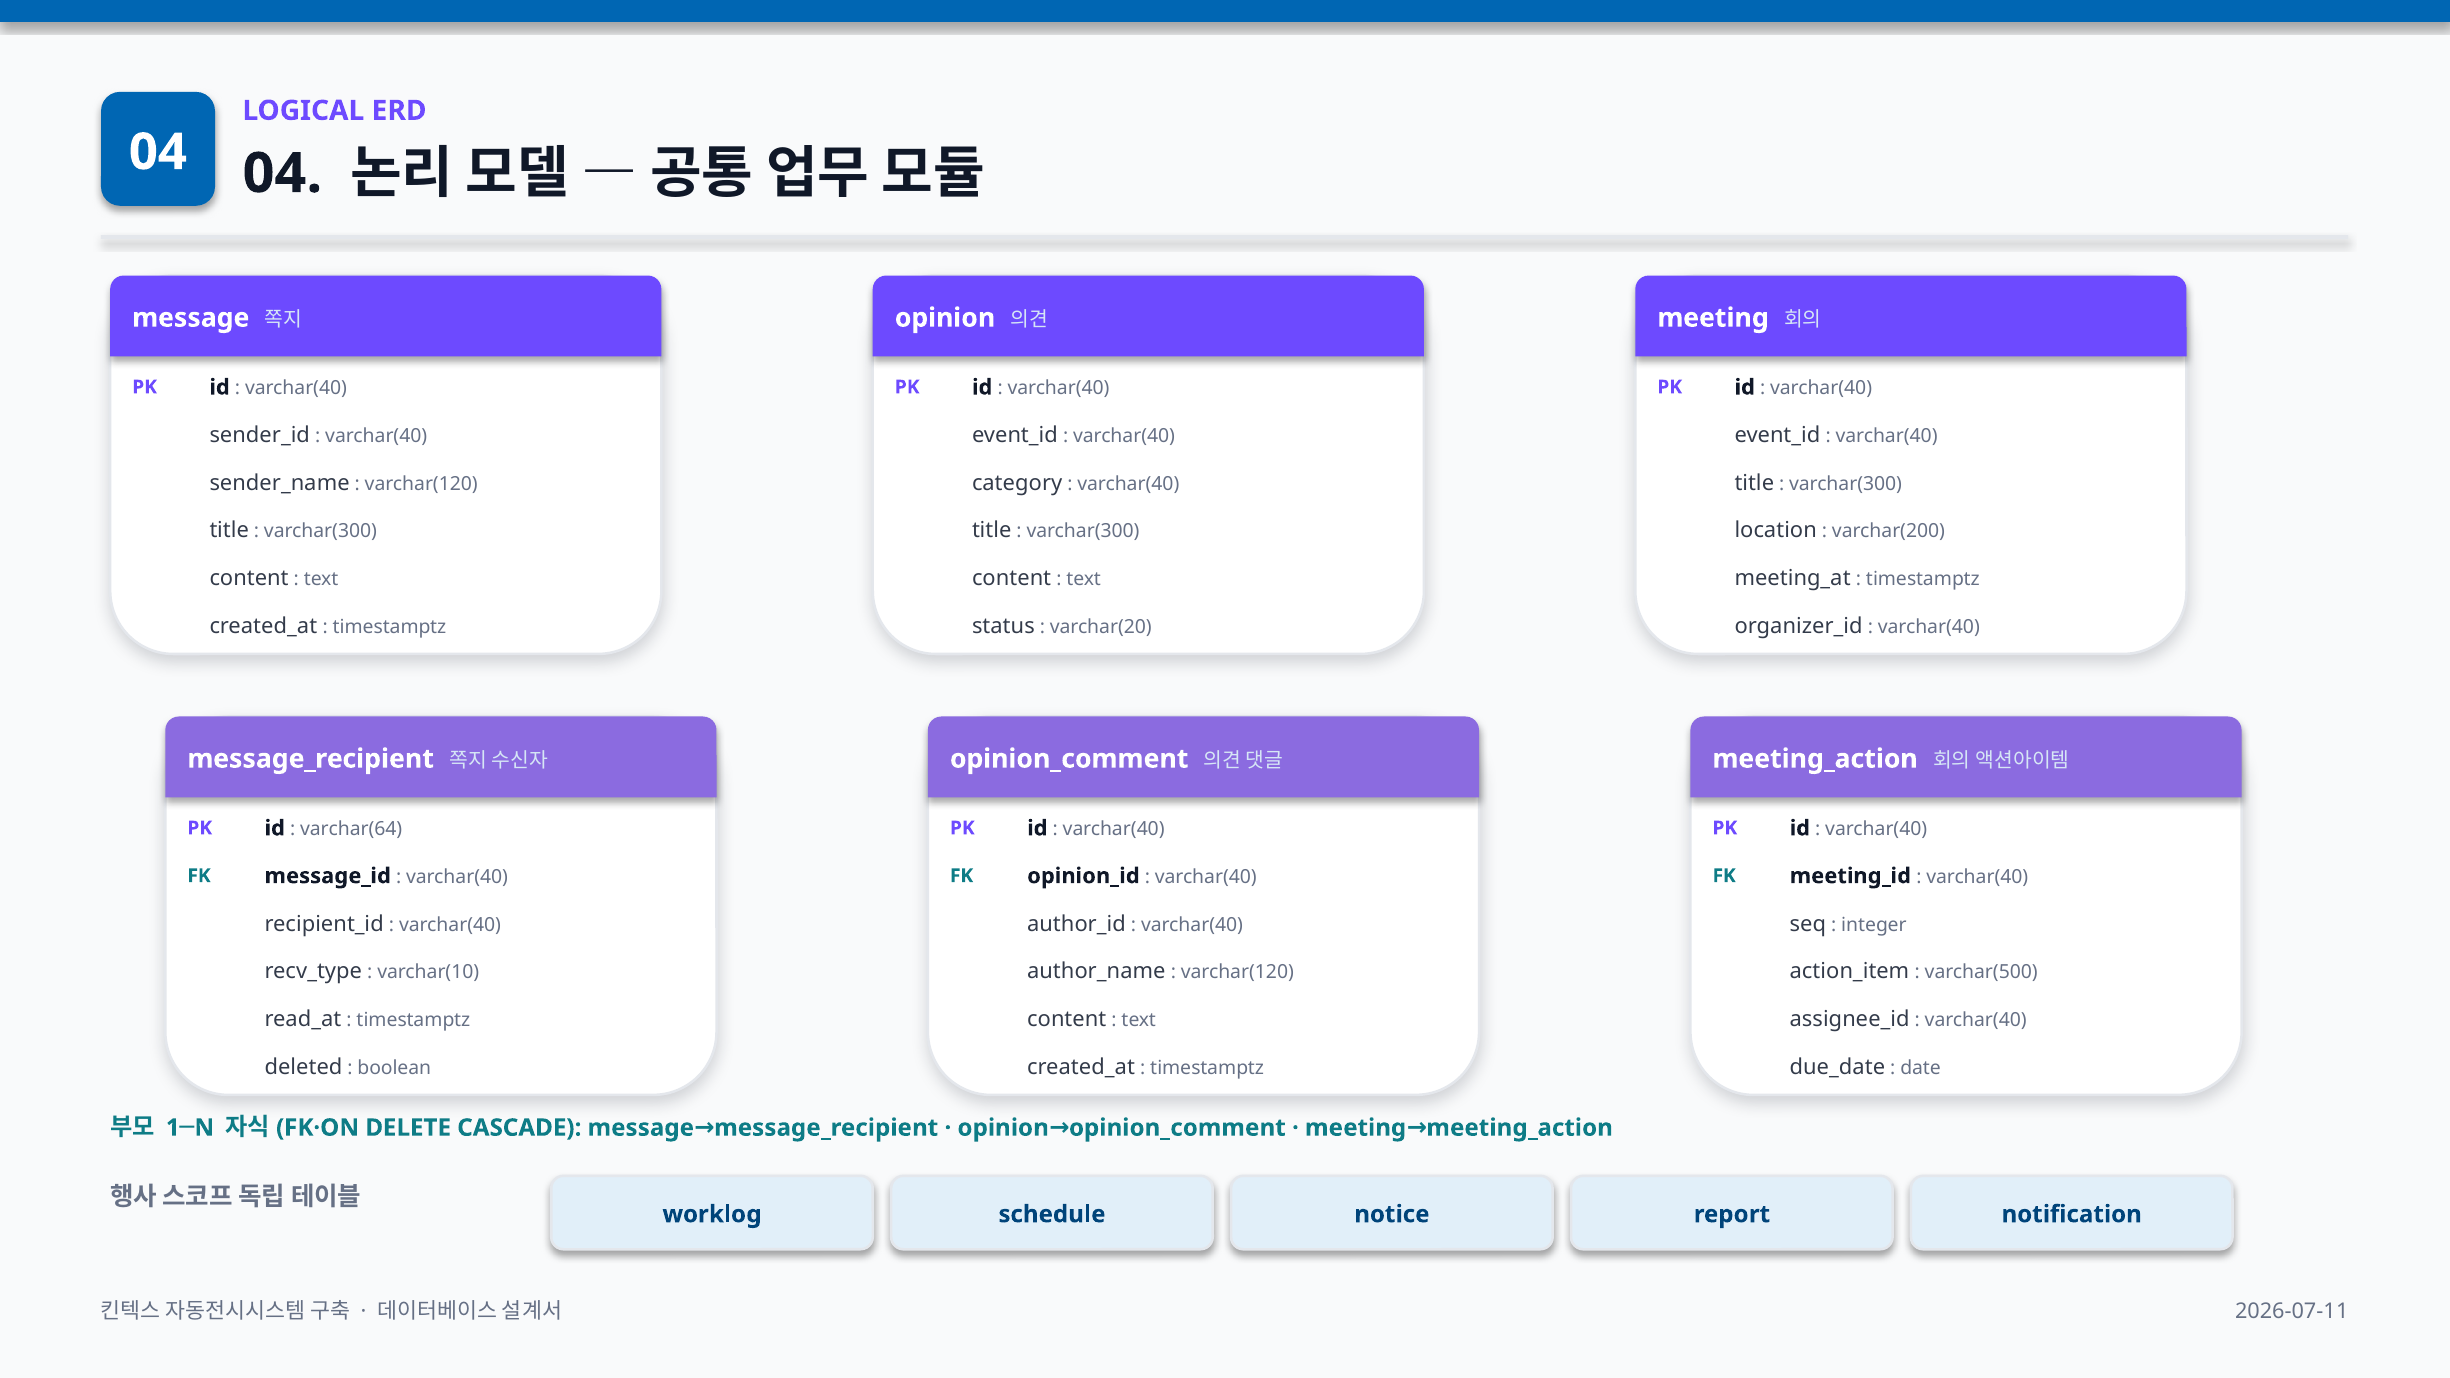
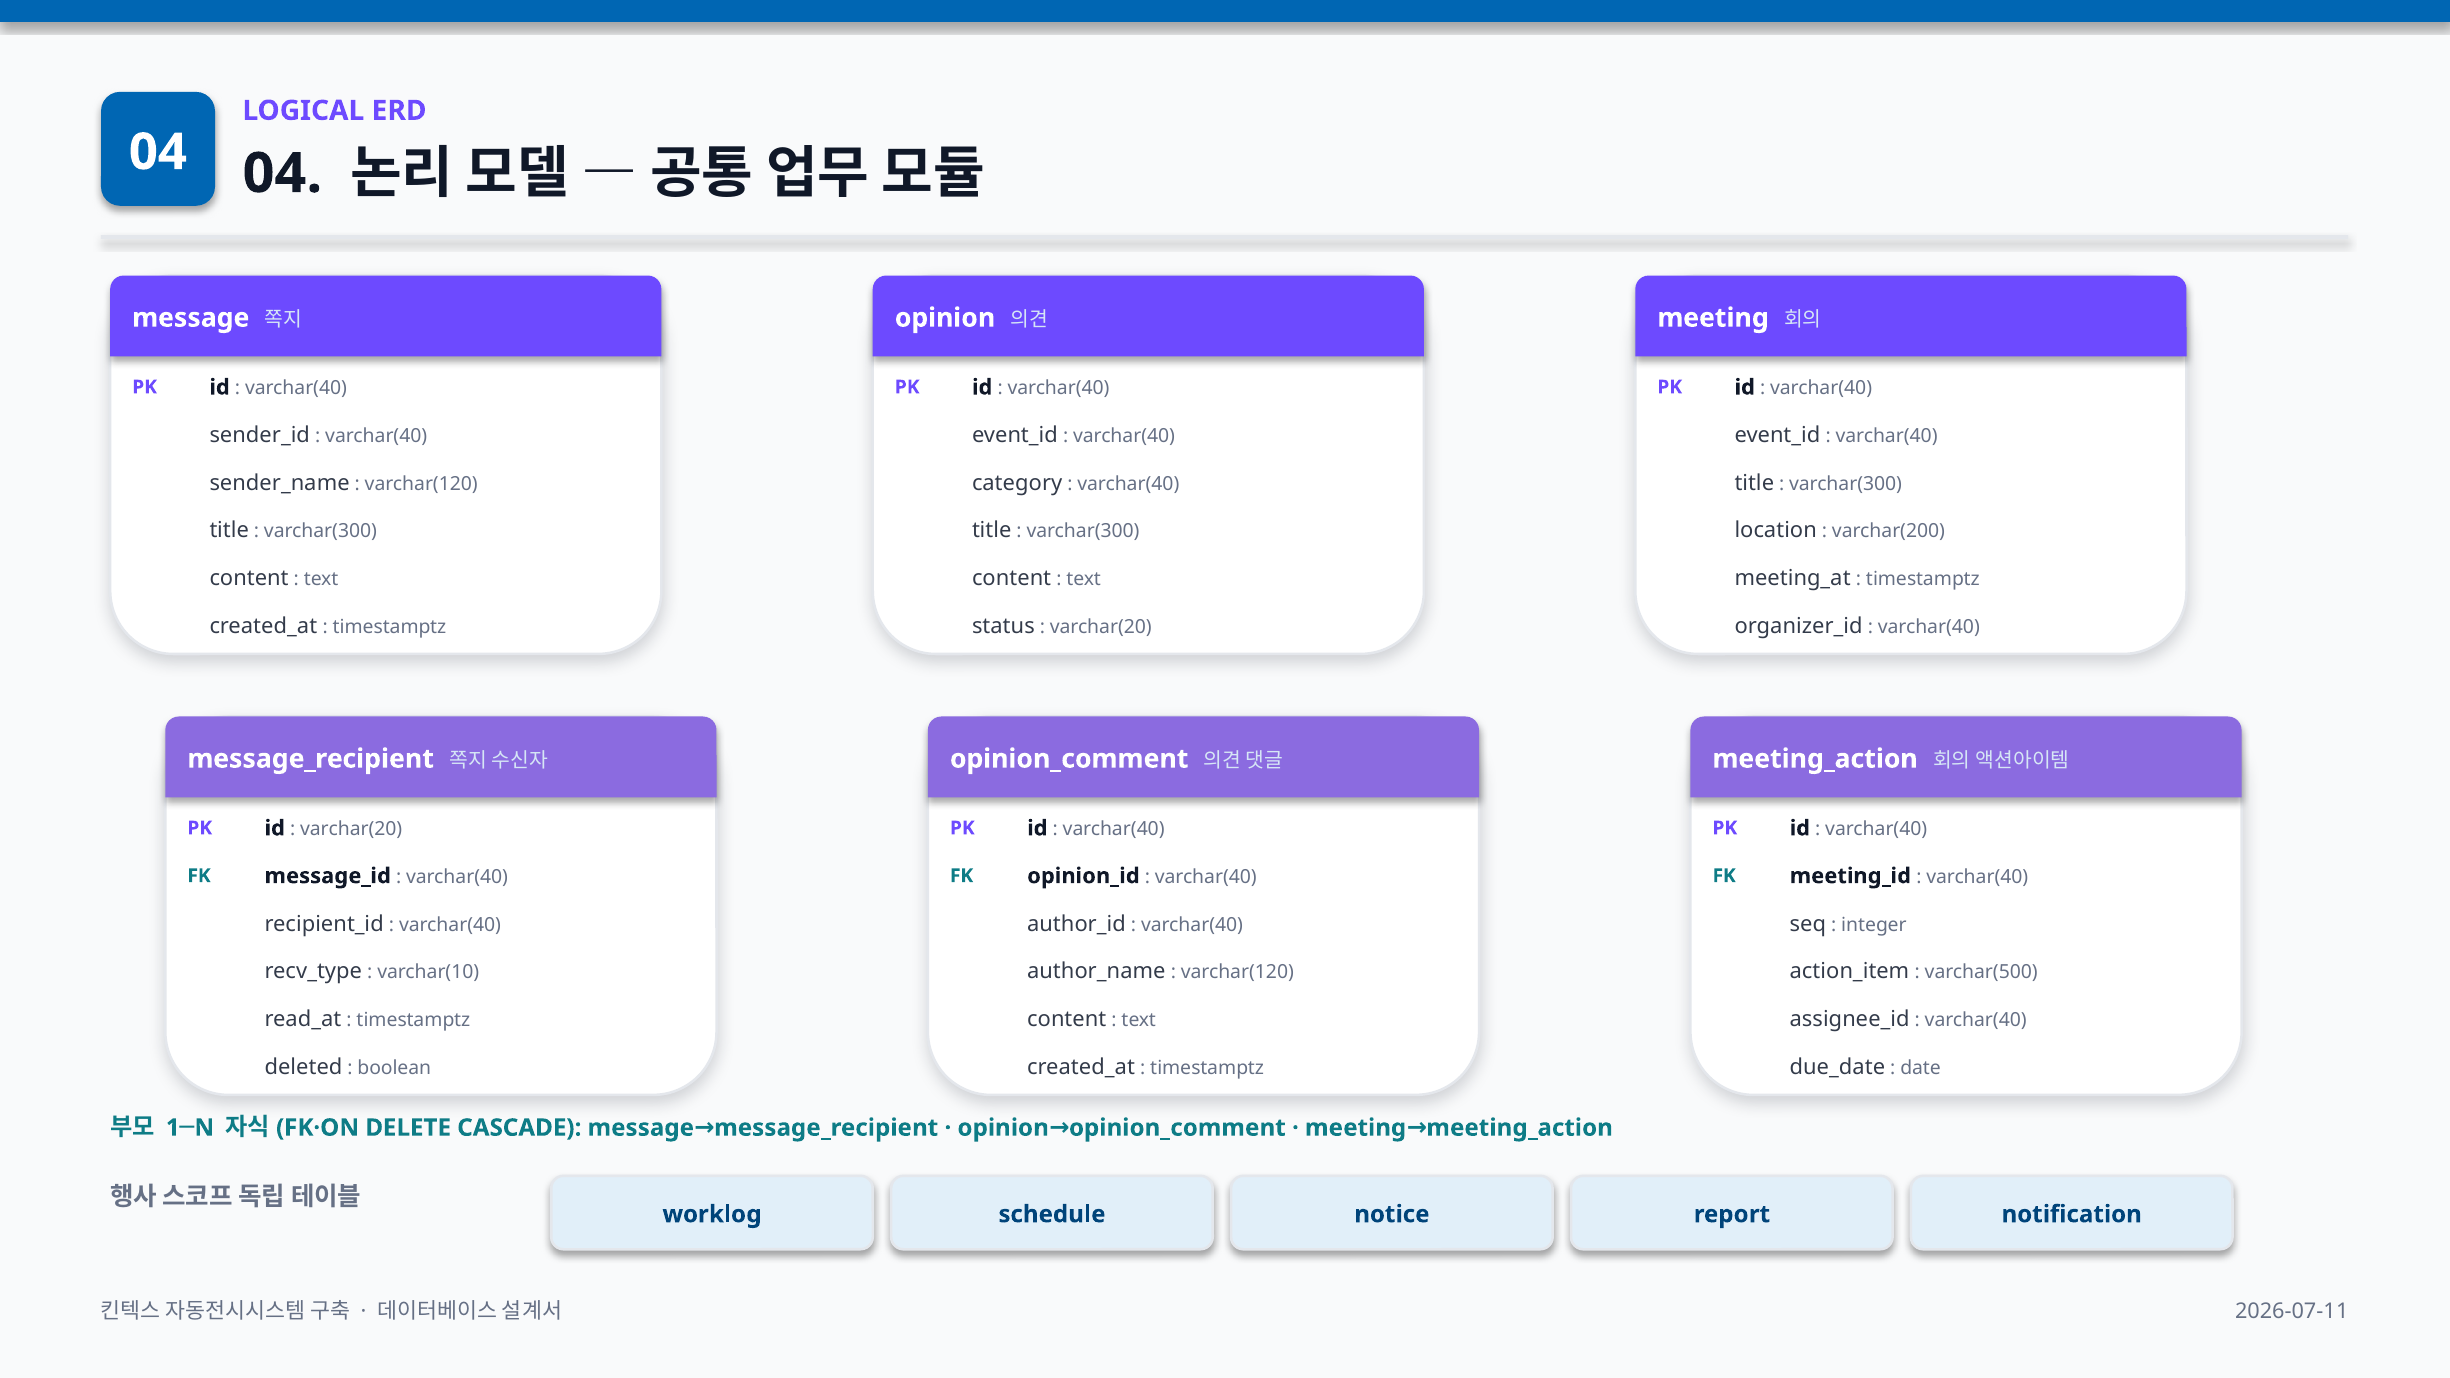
varchar(64 at (351, 829): varchar(64 -> varchar(20
